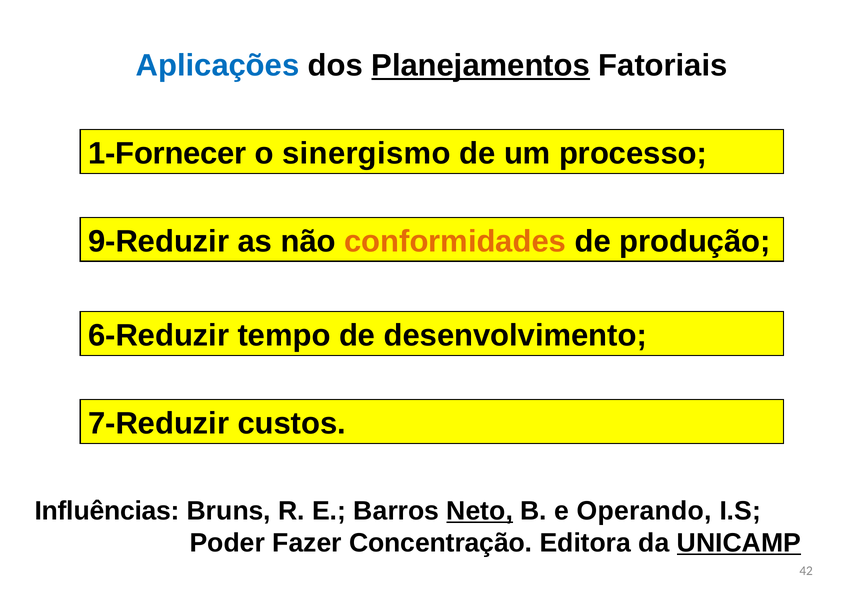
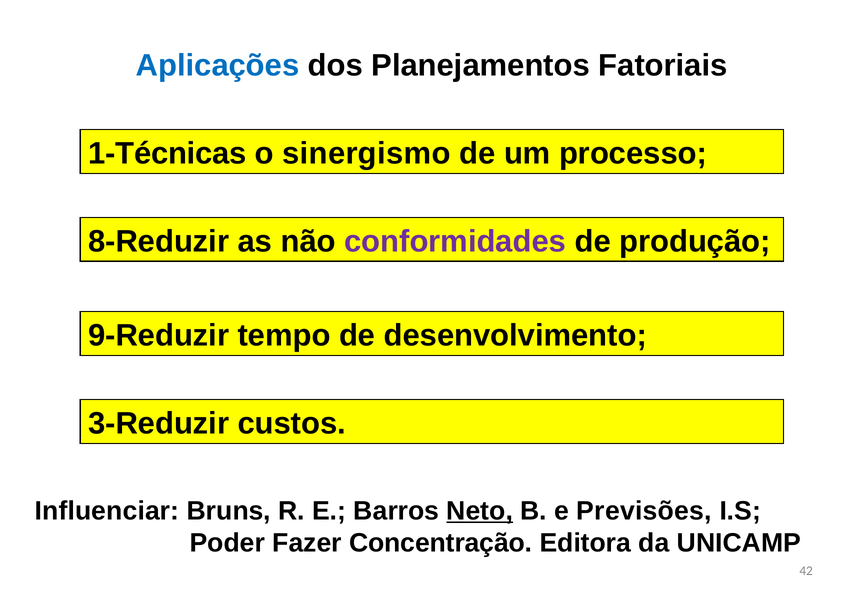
Planejamentos underline: present -> none
1-Fornecer: 1-Fornecer -> 1-Técnicas
9-Reduzir: 9-Reduzir -> 8-Reduzir
conformidades colour: orange -> purple
6-Reduzir: 6-Reduzir -> 9-Reduzir
7-Reduzir: 7-Reduzir -> 3-Reduzir
Influências: Influências -> Influenciar
Operando: Operando -> Previsões
UNICAMP underline: present -> none
